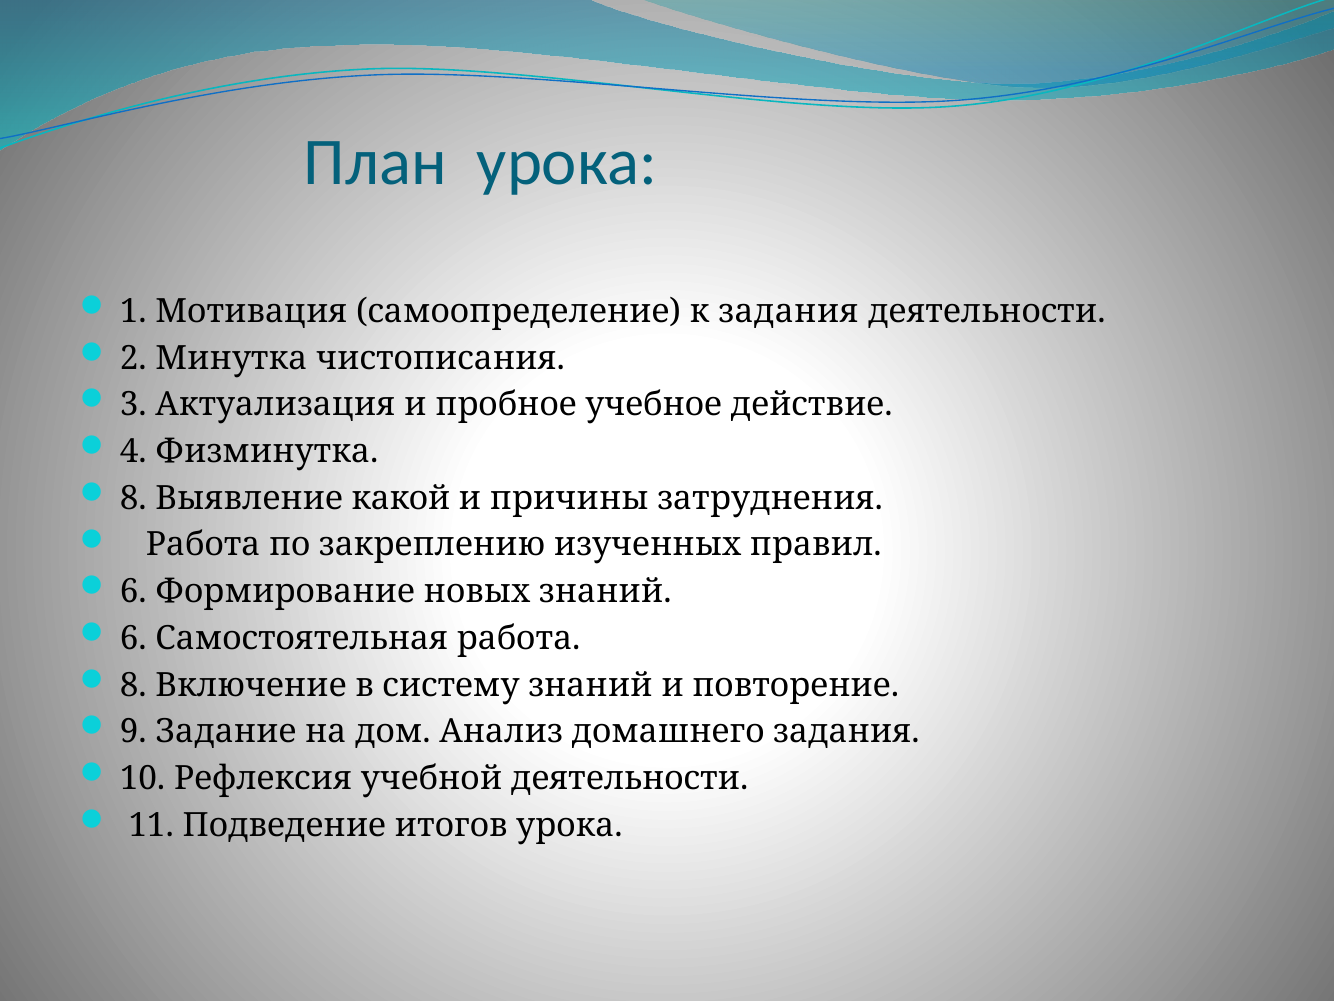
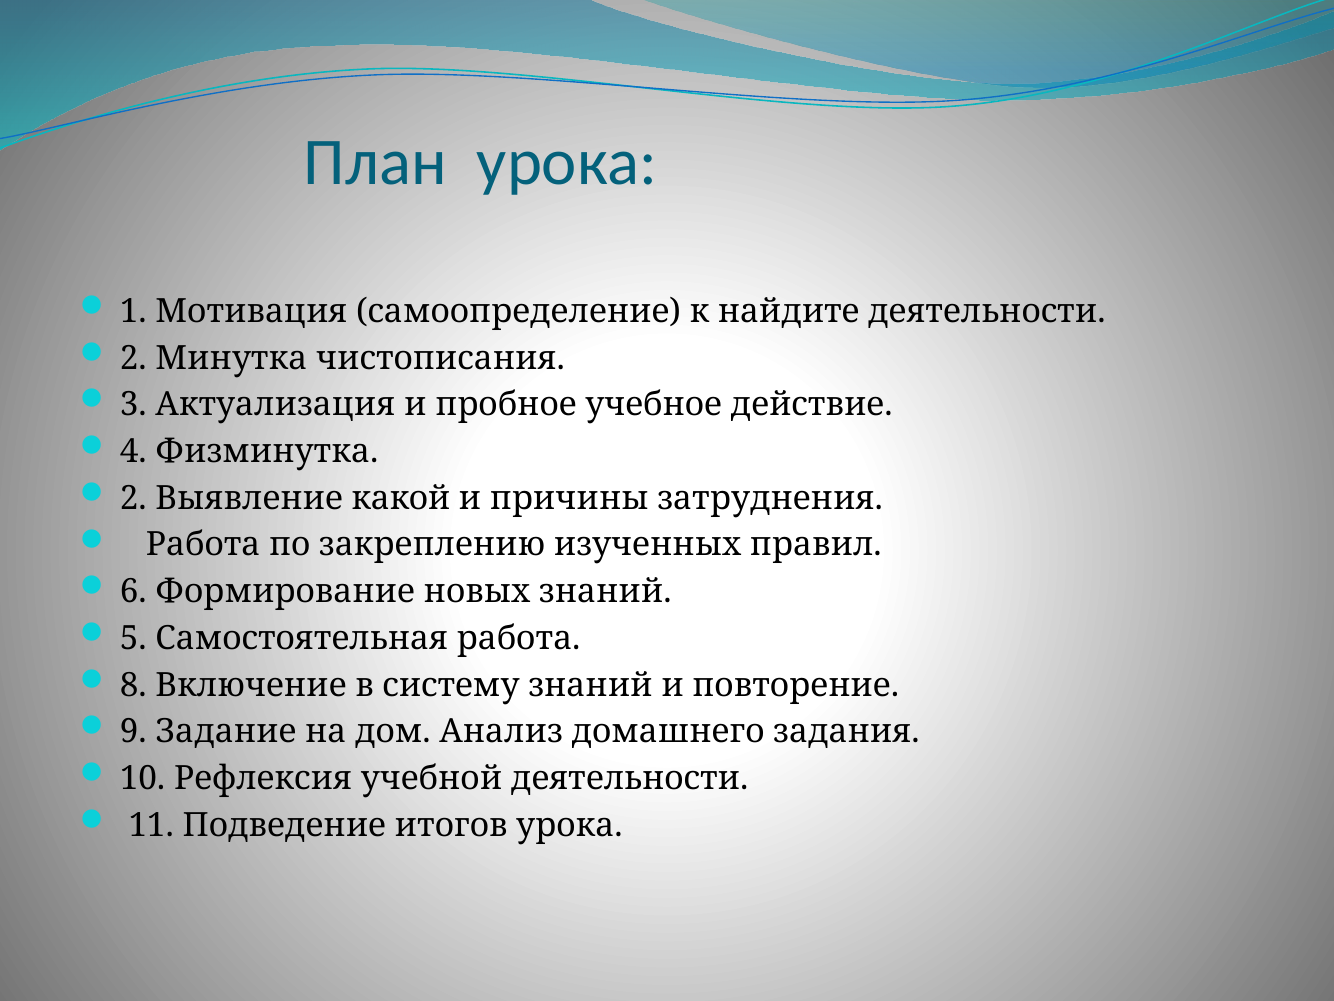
к задания: задания -> найдите
8 at (133, 498): 8 -> 2
6 at (133, 638): 6 -> 5
